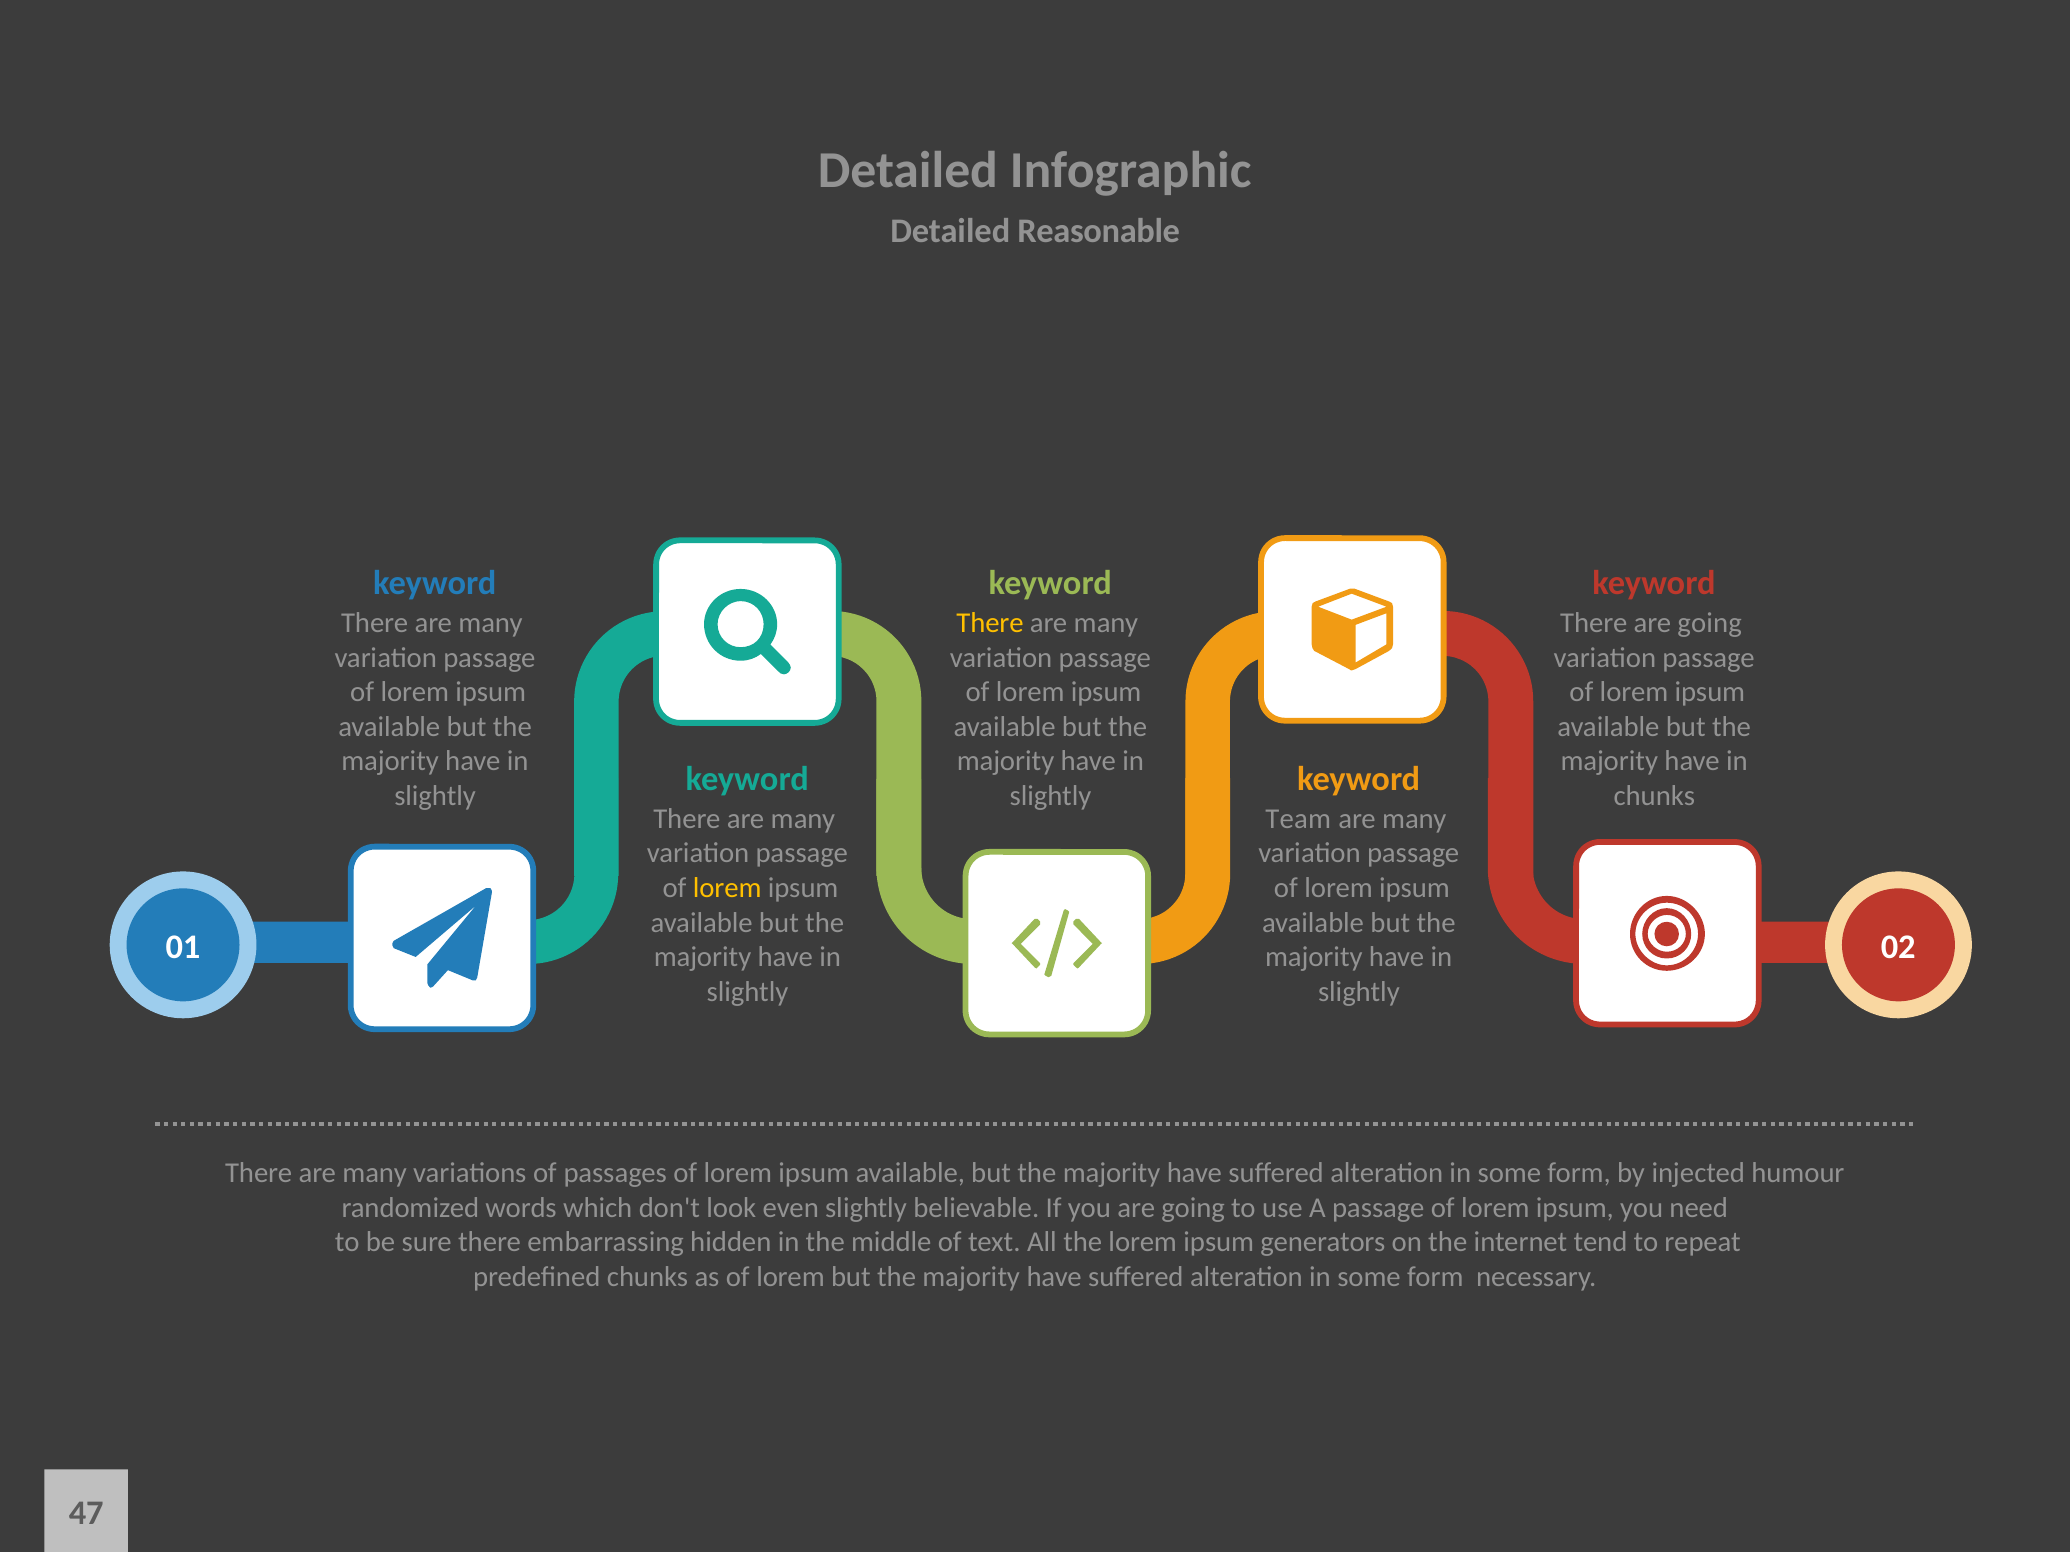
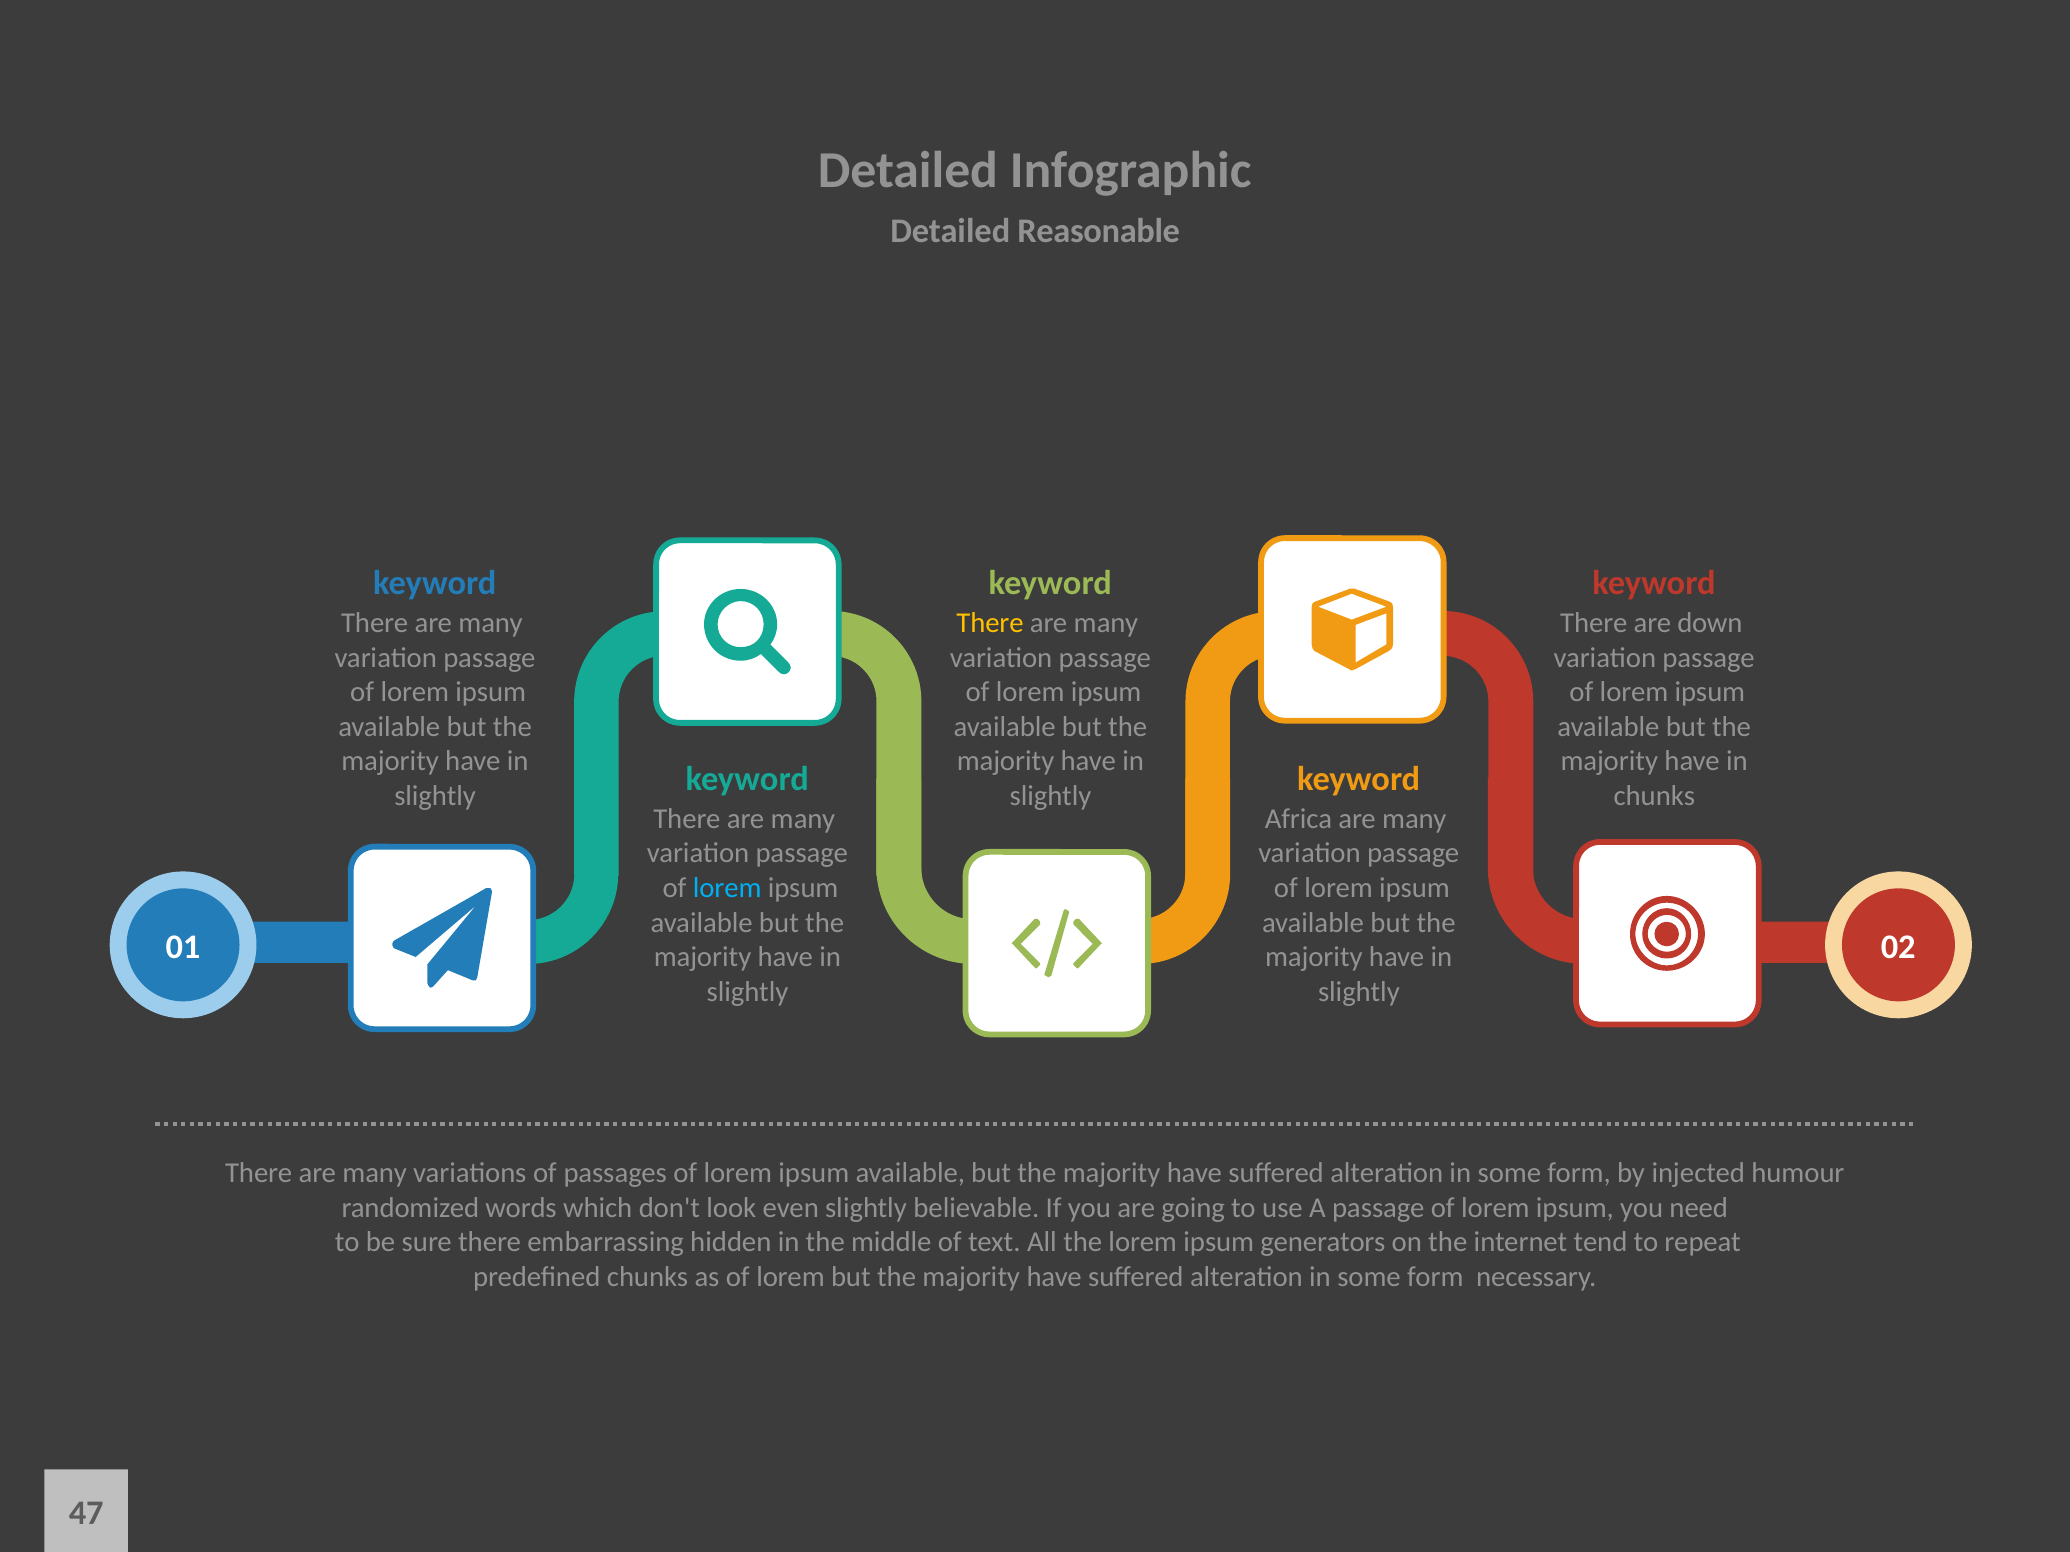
There are going: going -> down
Team: Team -> Africa
lorem at (727, 888) colour: yellow -> light blue
